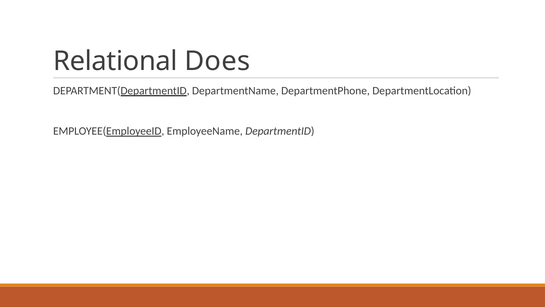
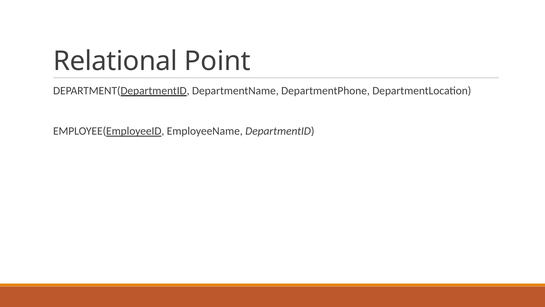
Does: Does -> Point
